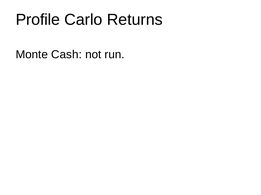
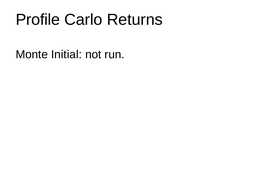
Cash: Cash -> Initial
